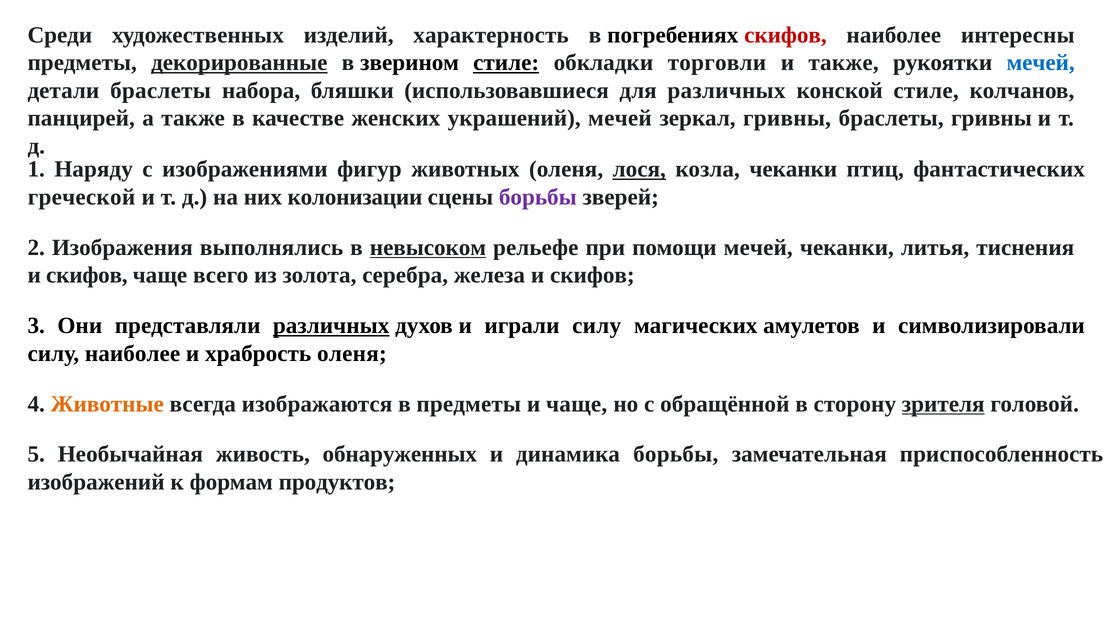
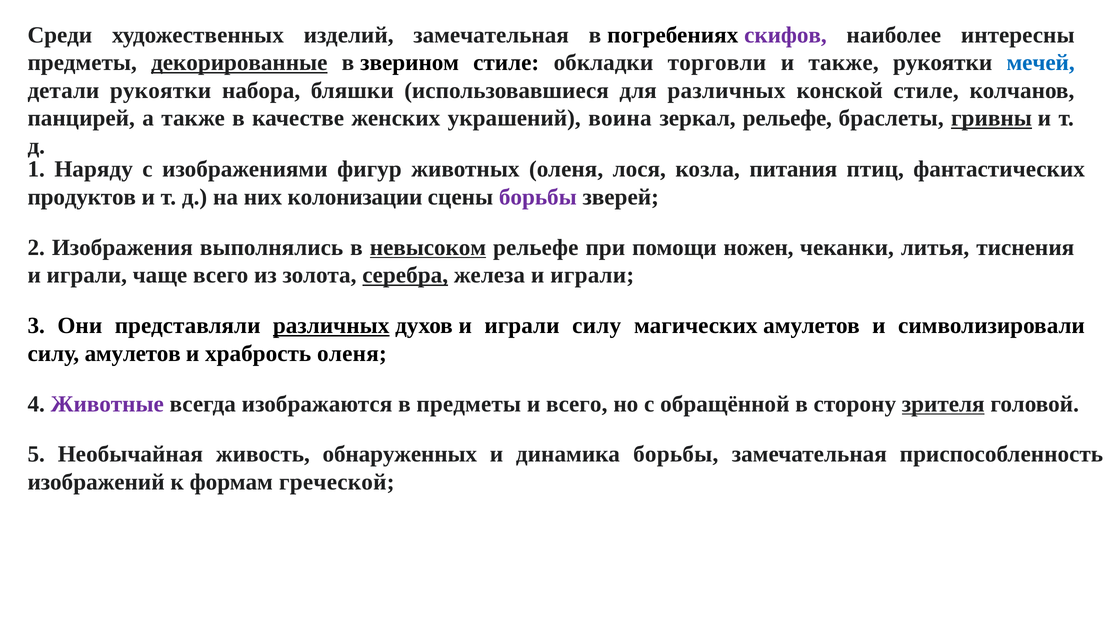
изделий характерность: характерность -> замечательная
скифов at (785, 35) colour: red -> purple
стиле at (506, 63) underline: present -> none
детали браслеты: браслеты -> рукоятки
украшений мечей: мечей -> воина
зеркал гривны: гривны -> рельефе
гривны at (991, 118) underline: none -> present
лося underline: present -> none
козла чеканки: чеканки -> питания
греческой: греческой -> продуктов
помощи мечей: мечей -> ножен
скифов at (87, 276): скифов -> играли
серебра underline: none -> present
железа и скифов: скифов -> играли
силу наиболее: наиболее -> амулетов
Животные colour: orange -> purple
и чаще: чаще -> всего
продуктов: продуктов -> греческой
